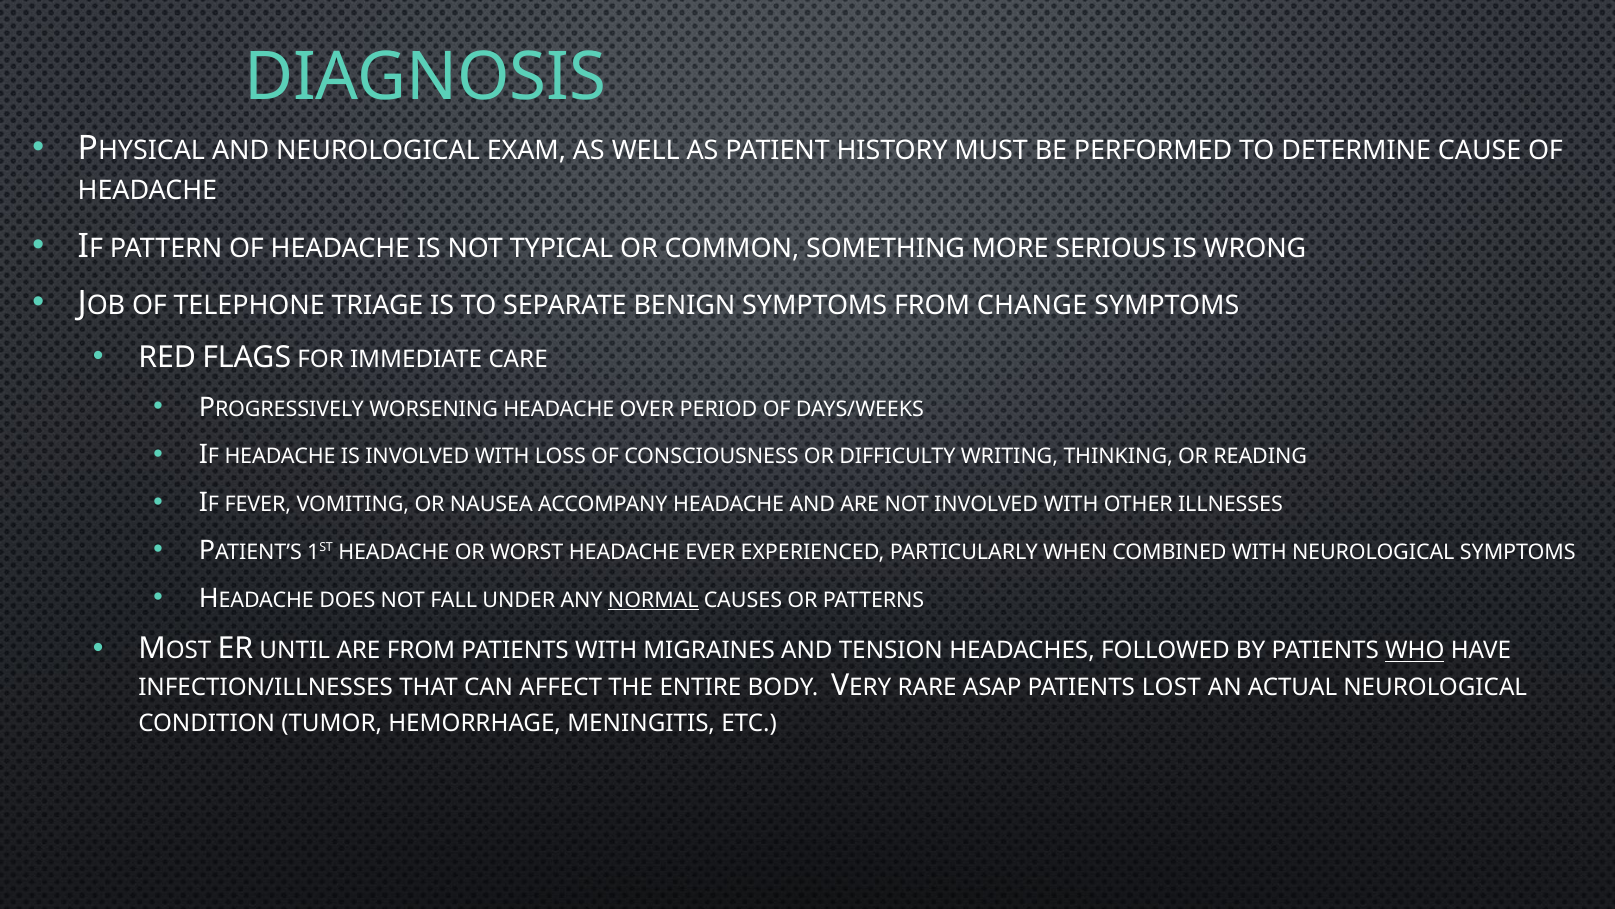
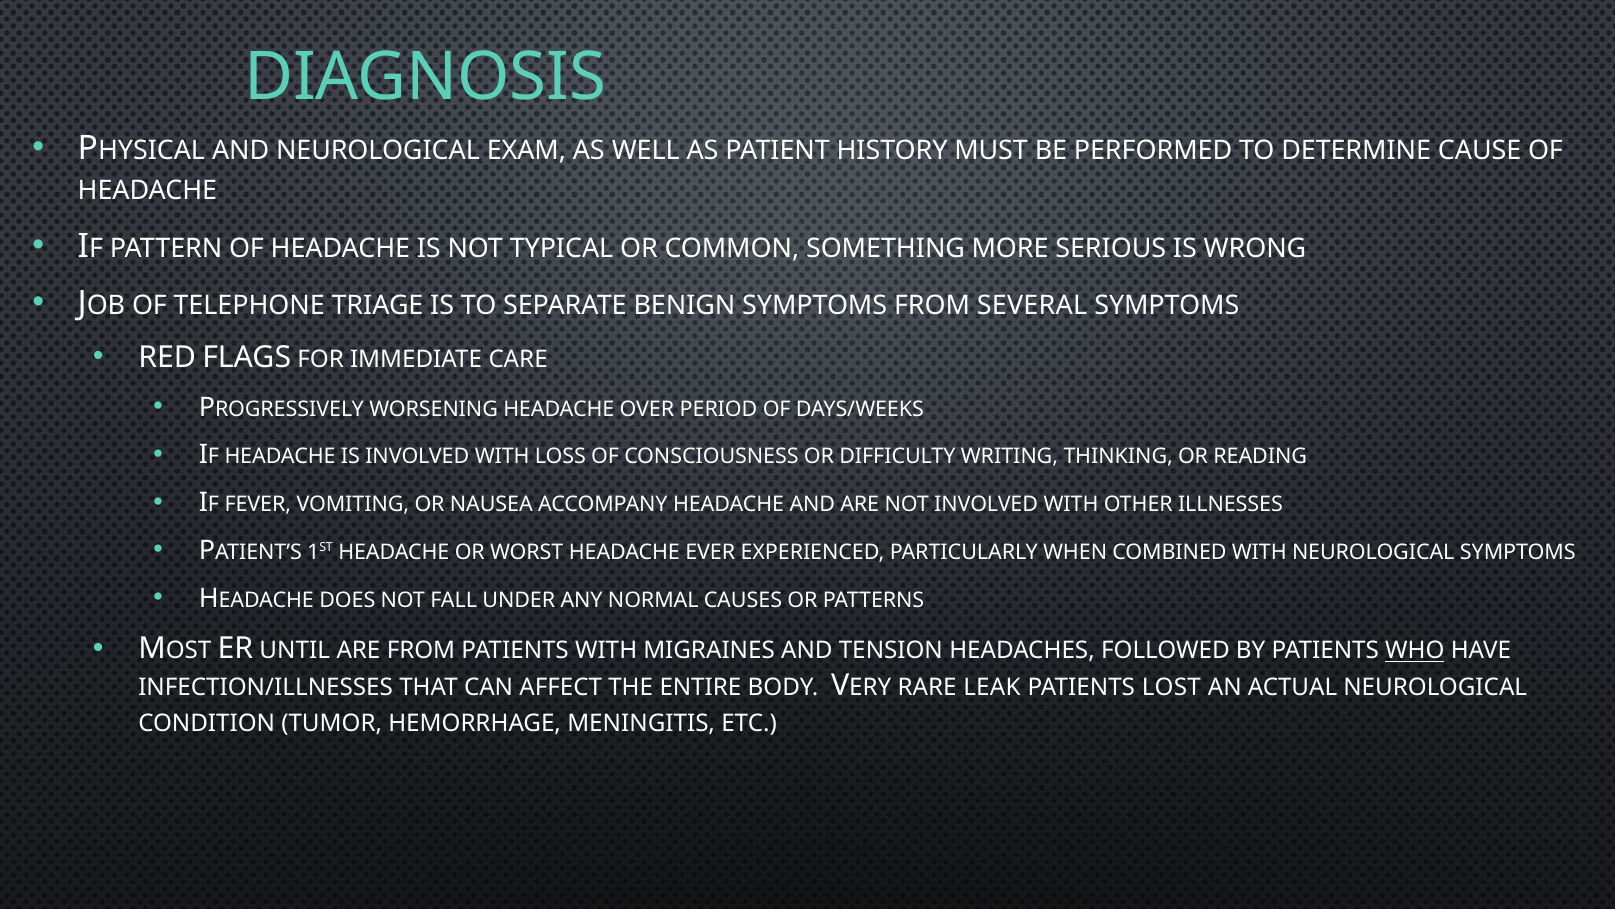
CHANGE: CHANGE -> SEVERAL
NORMAL underline: present -> none
ASAP: ASAP -> LEAK
